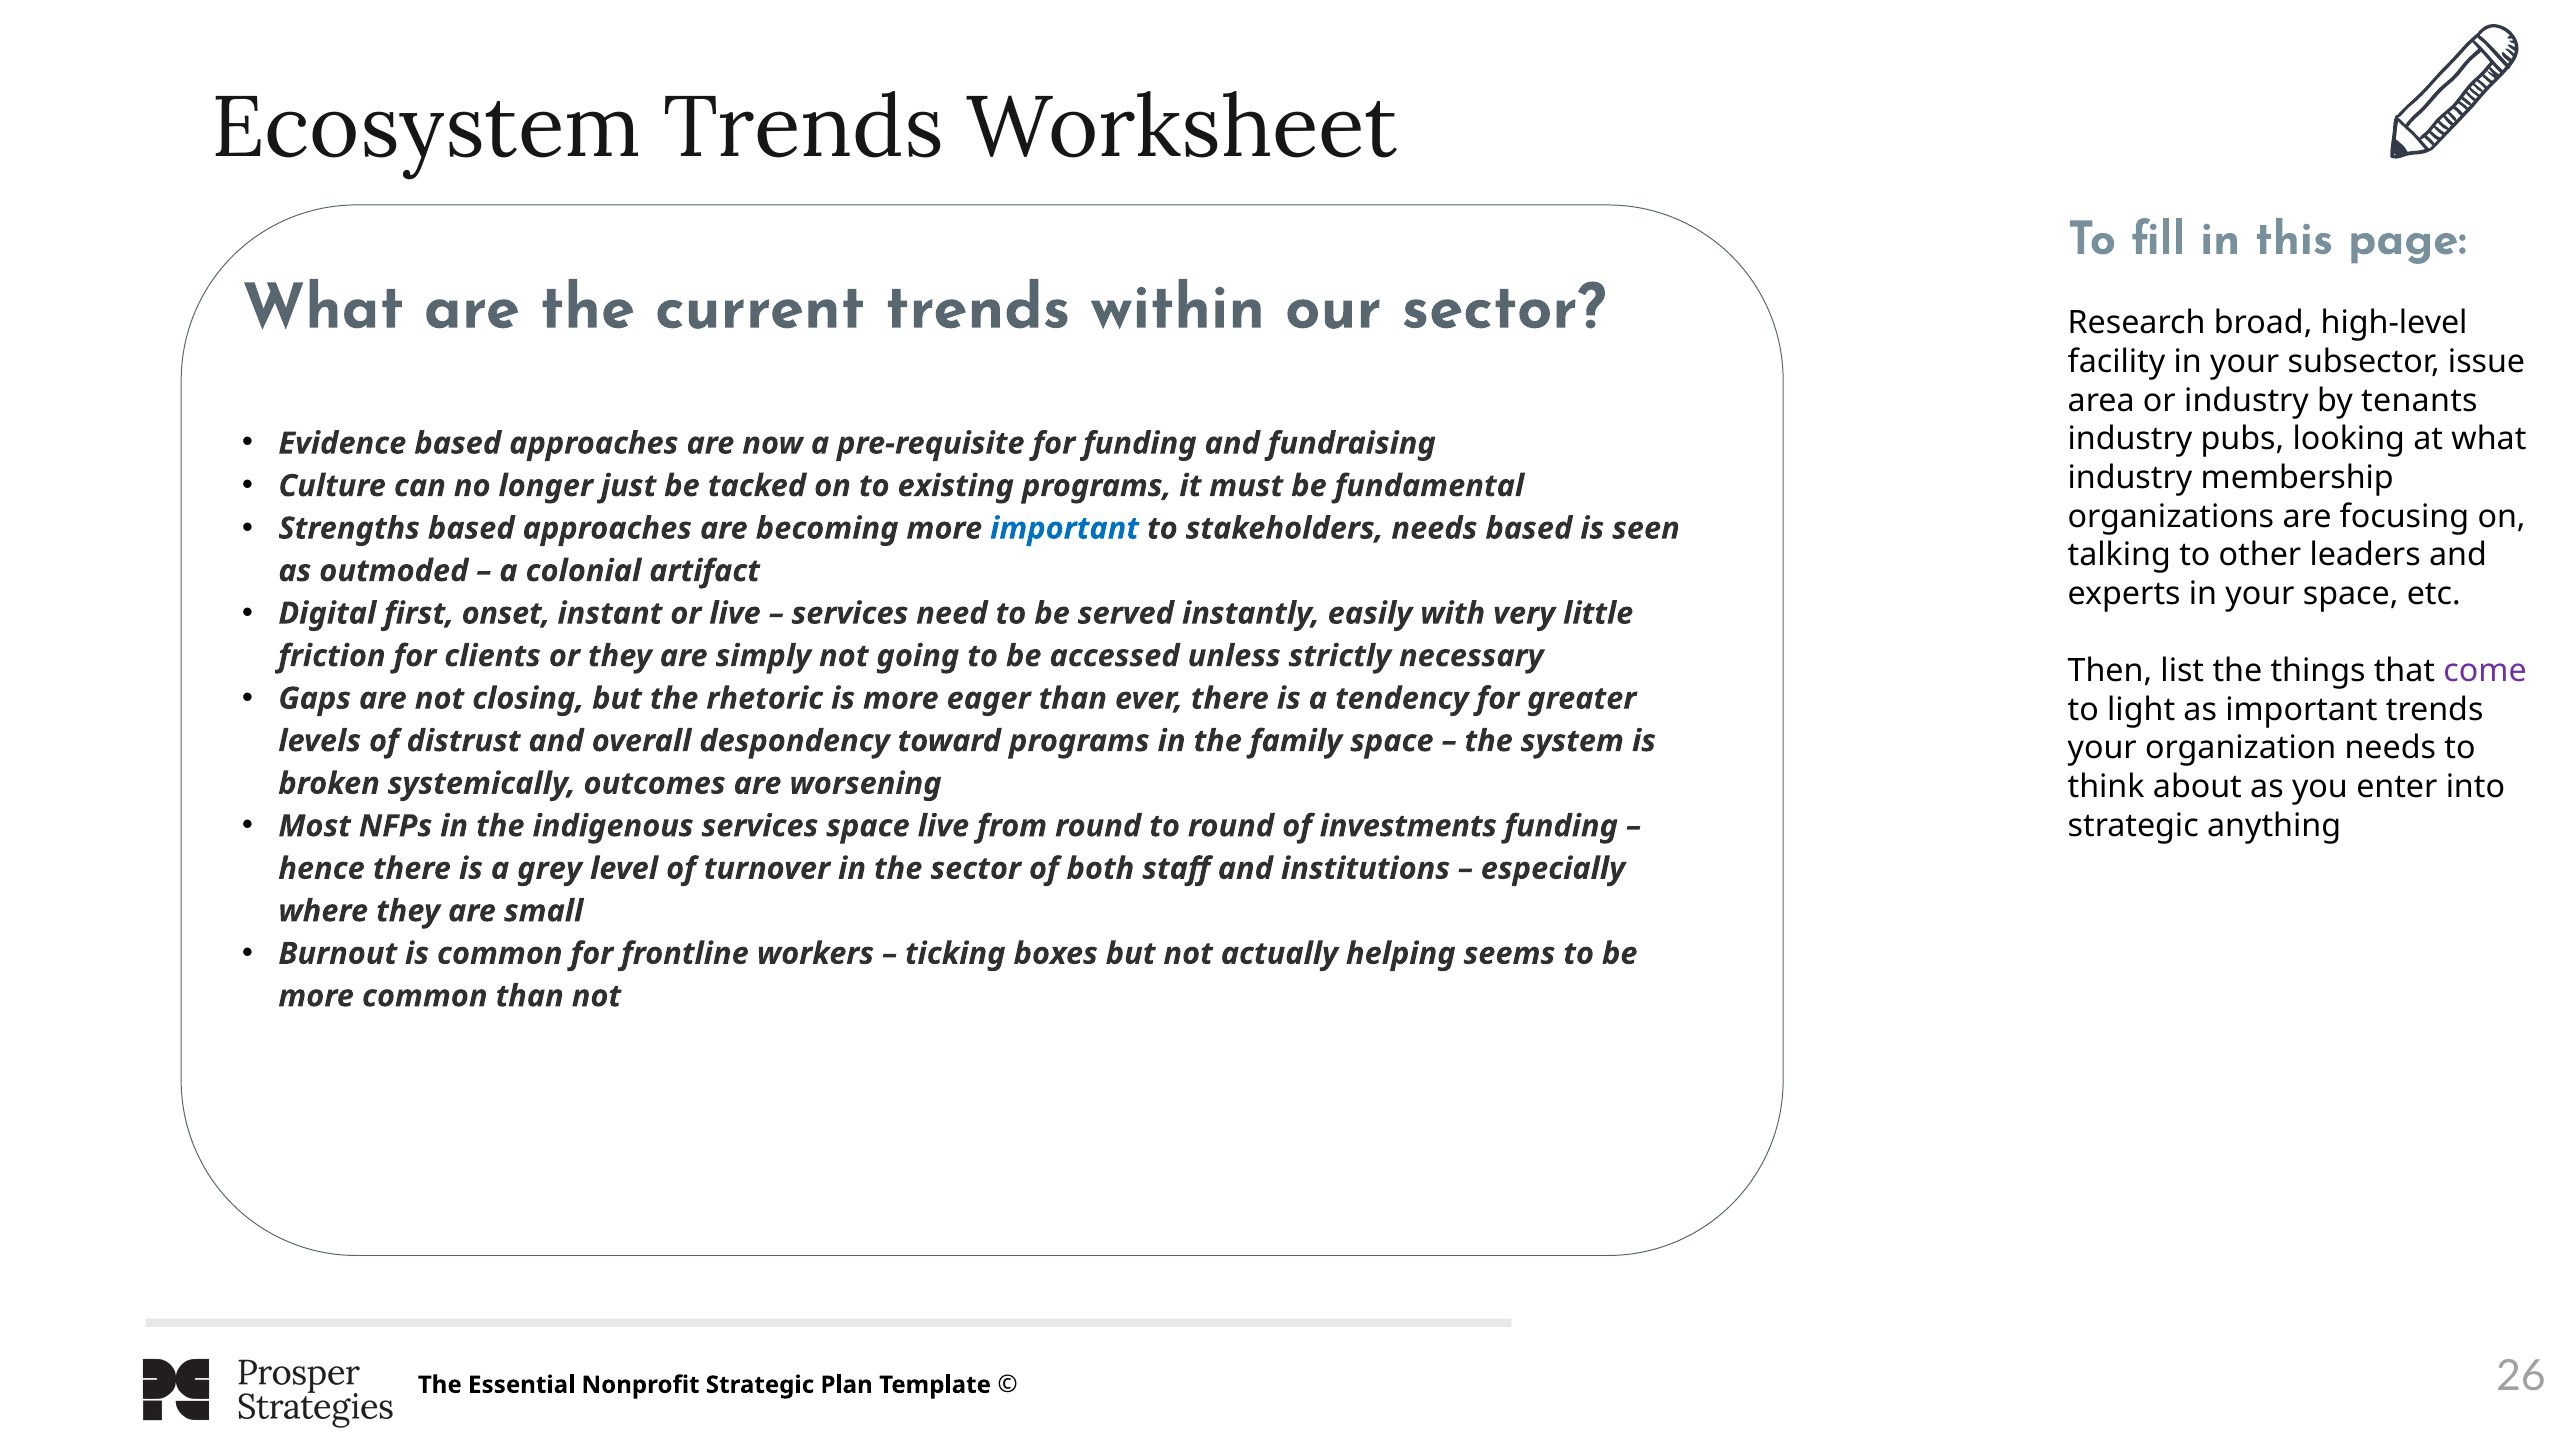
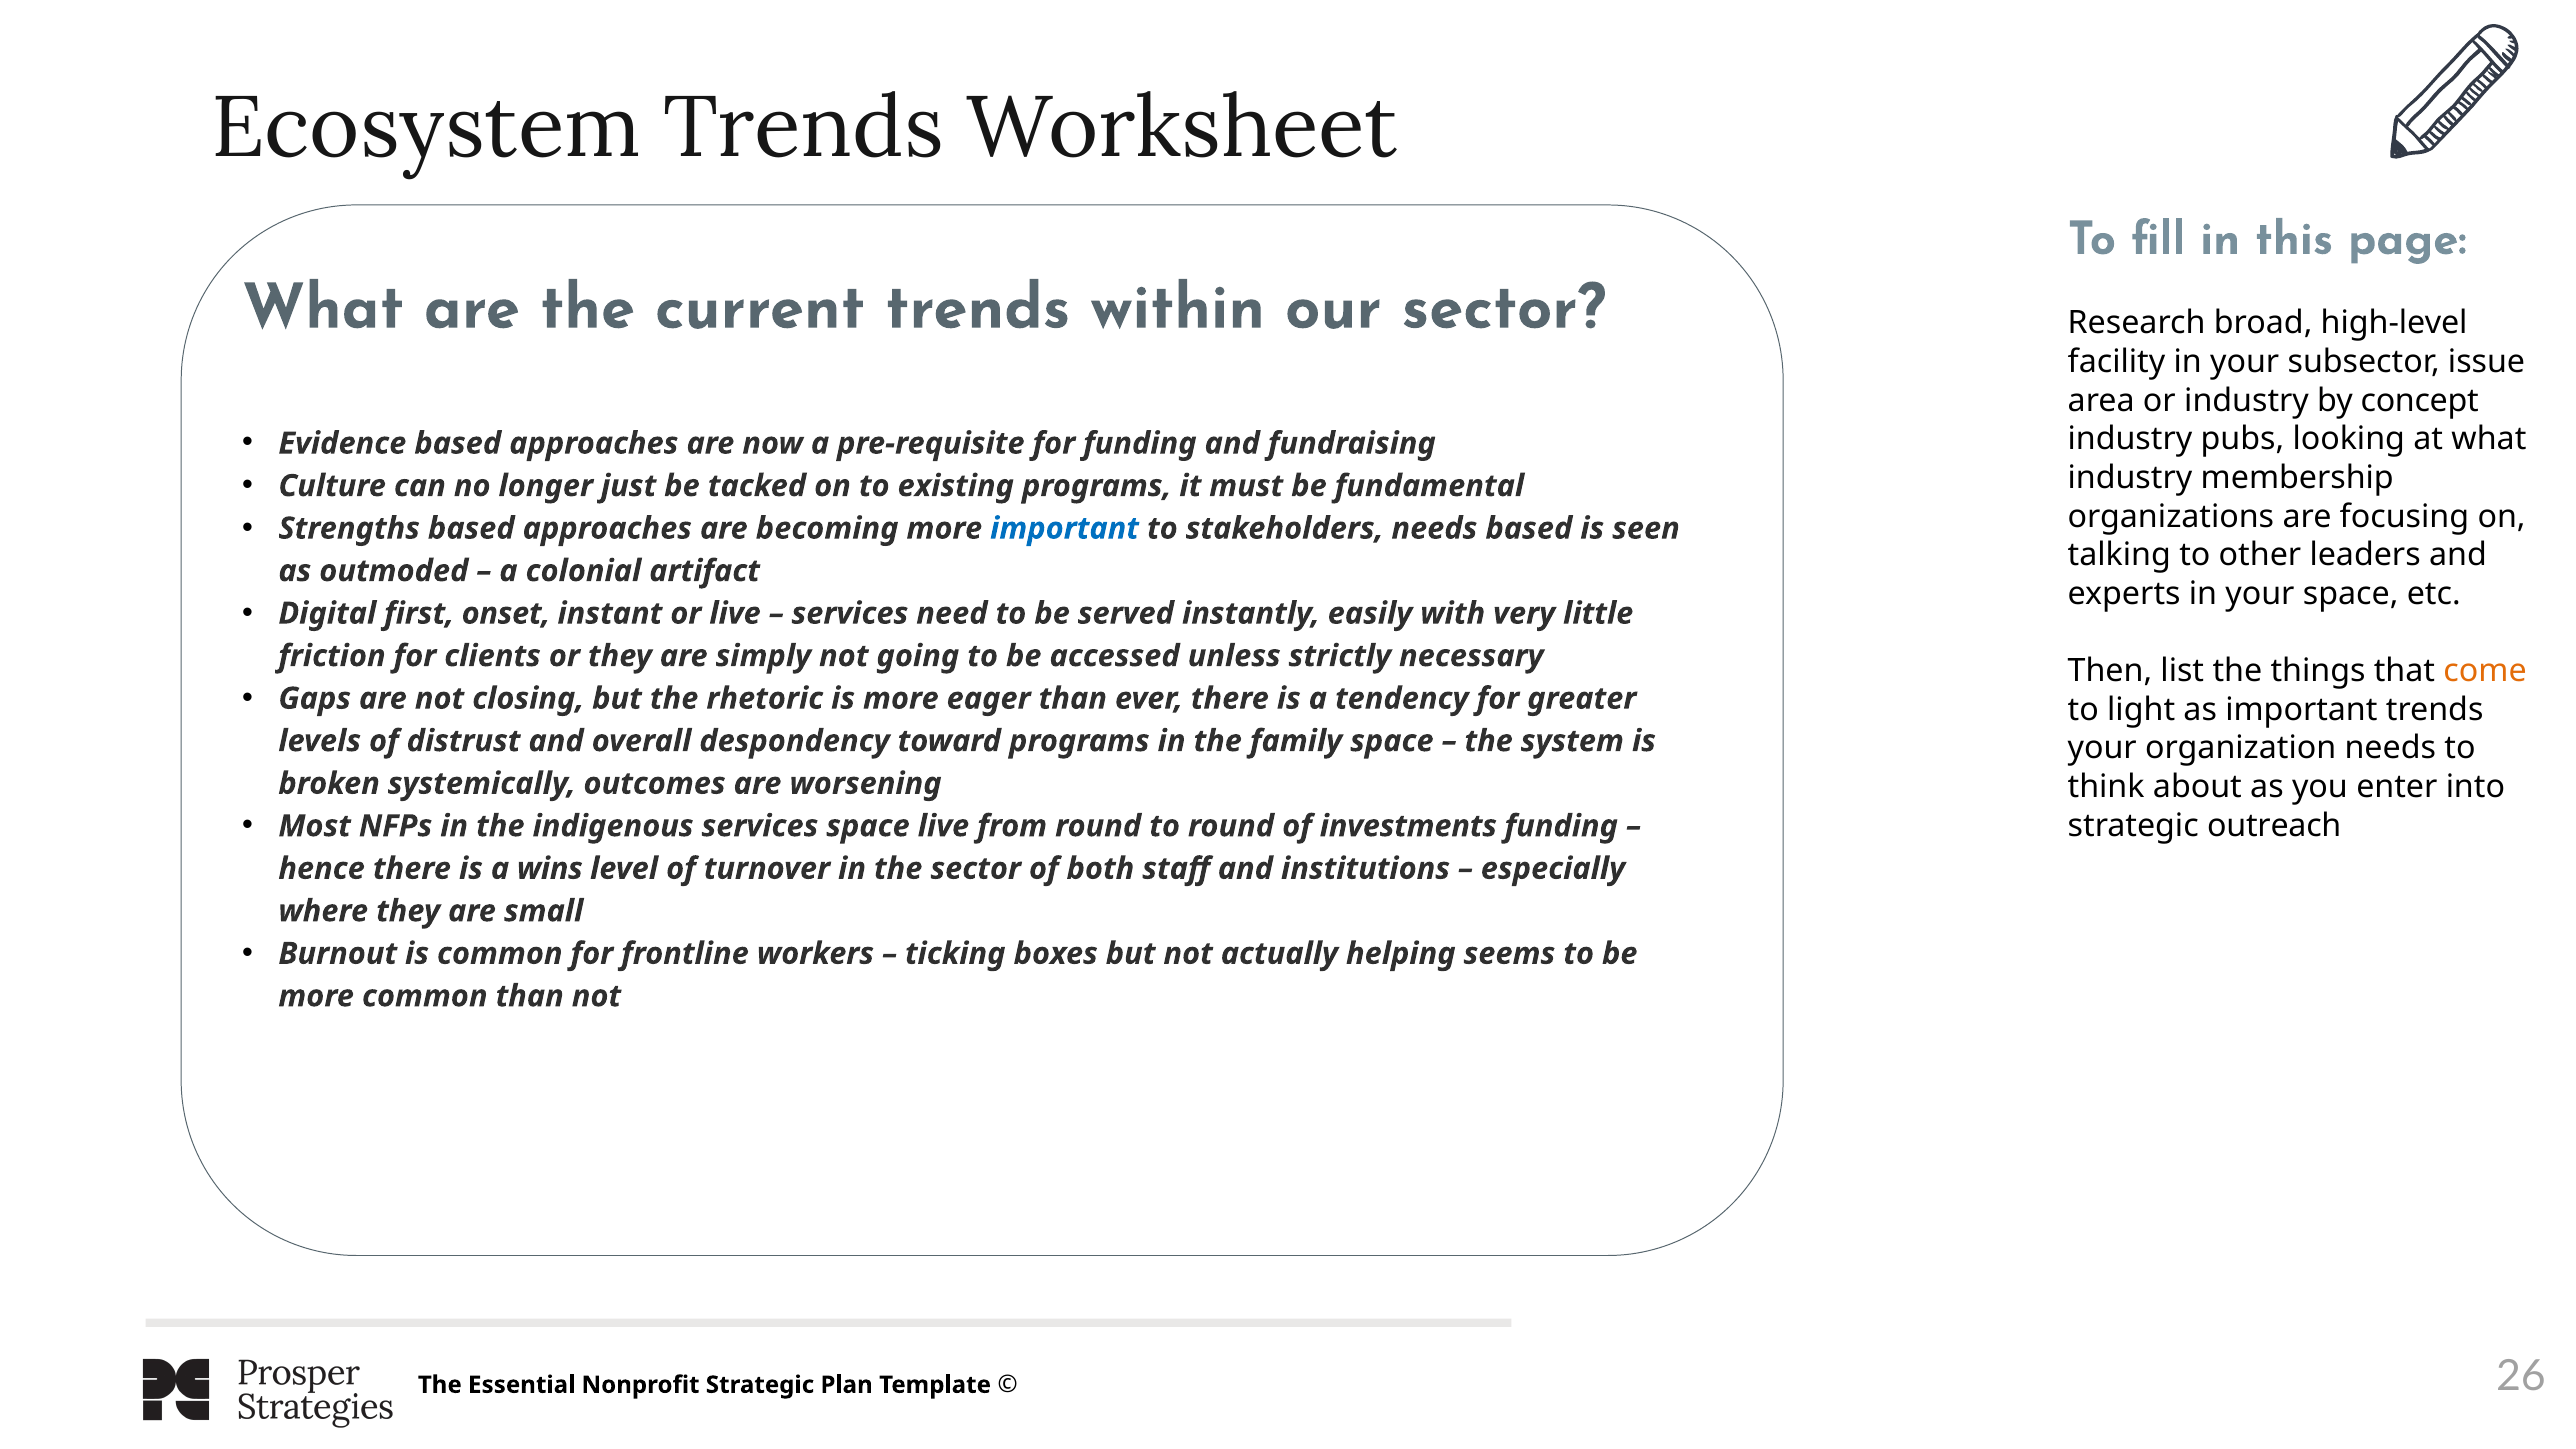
tenants: tenants -> concept
come colour: purple -> orange
anything: anything -> outreach
grey: grey -> wins
